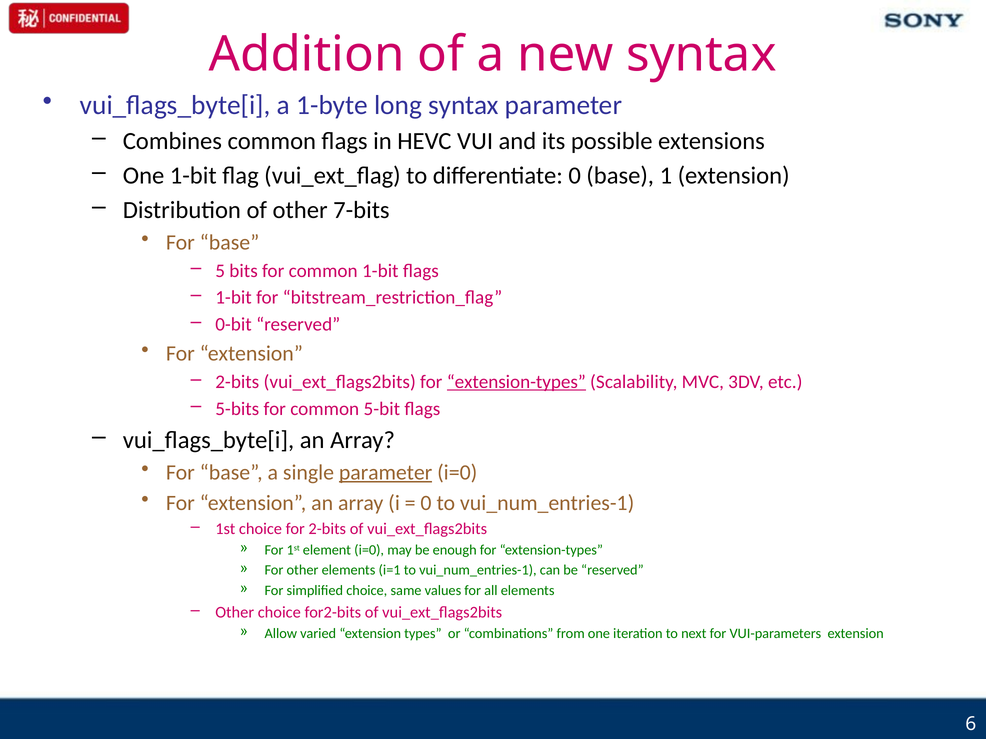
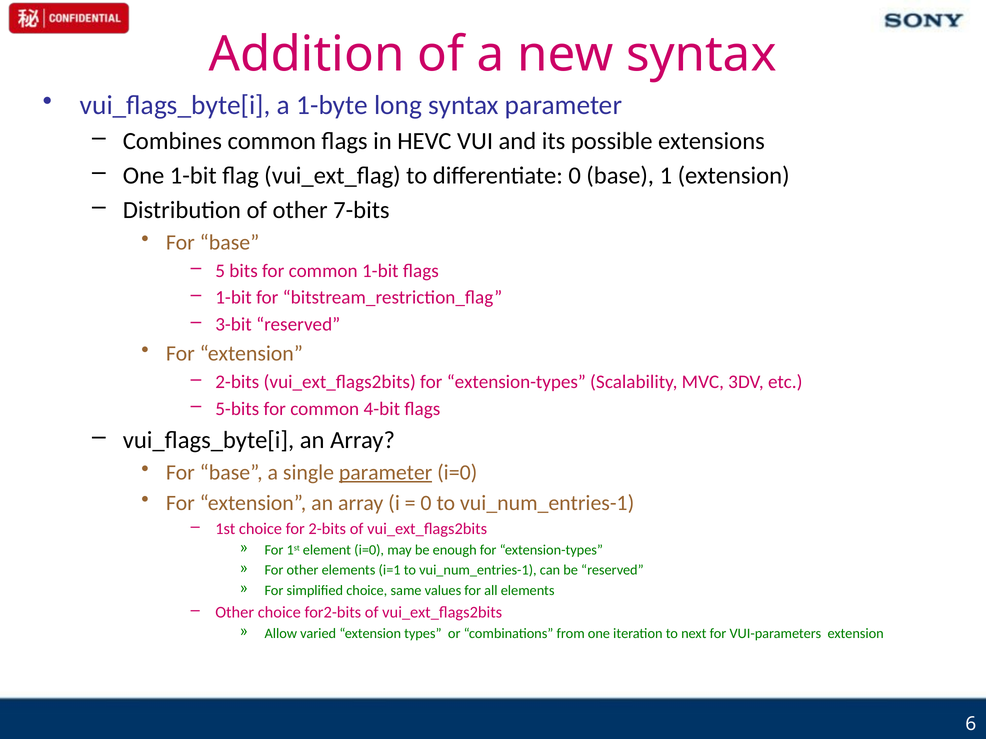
0-bit: 0-bit -> 3-bit
extension-types at (516, 382) underline: present -> none
5-bit: 5-bit -> 4-bit
